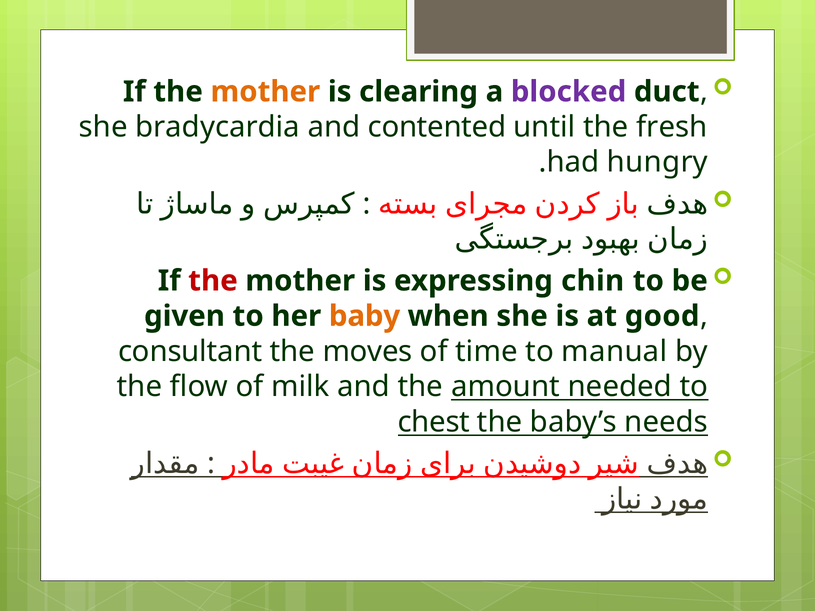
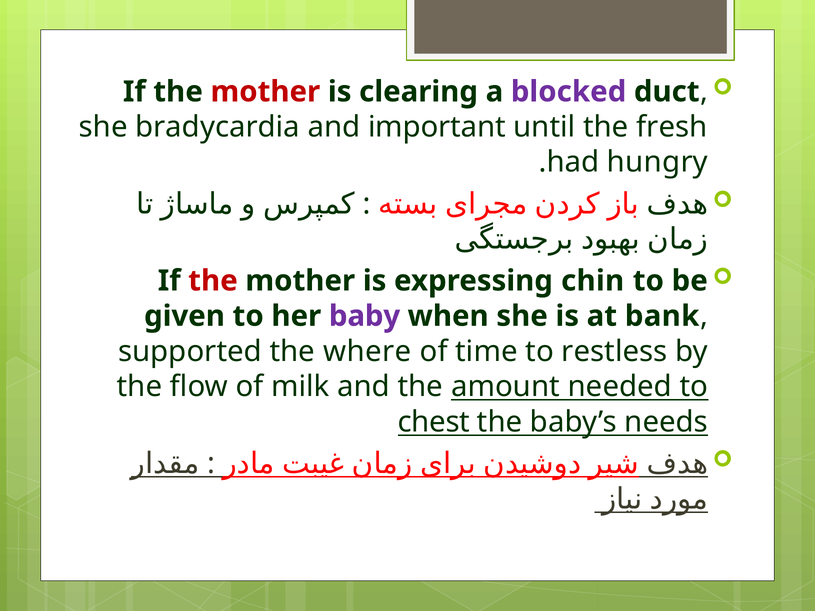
mother at (265, 92) colour: orange -> red
contented: contented -> important
baby colour: orange -> purple
good: good -> bank
consultant: consultant -> supported
moves: moves -> where
manual: manual -> restless
